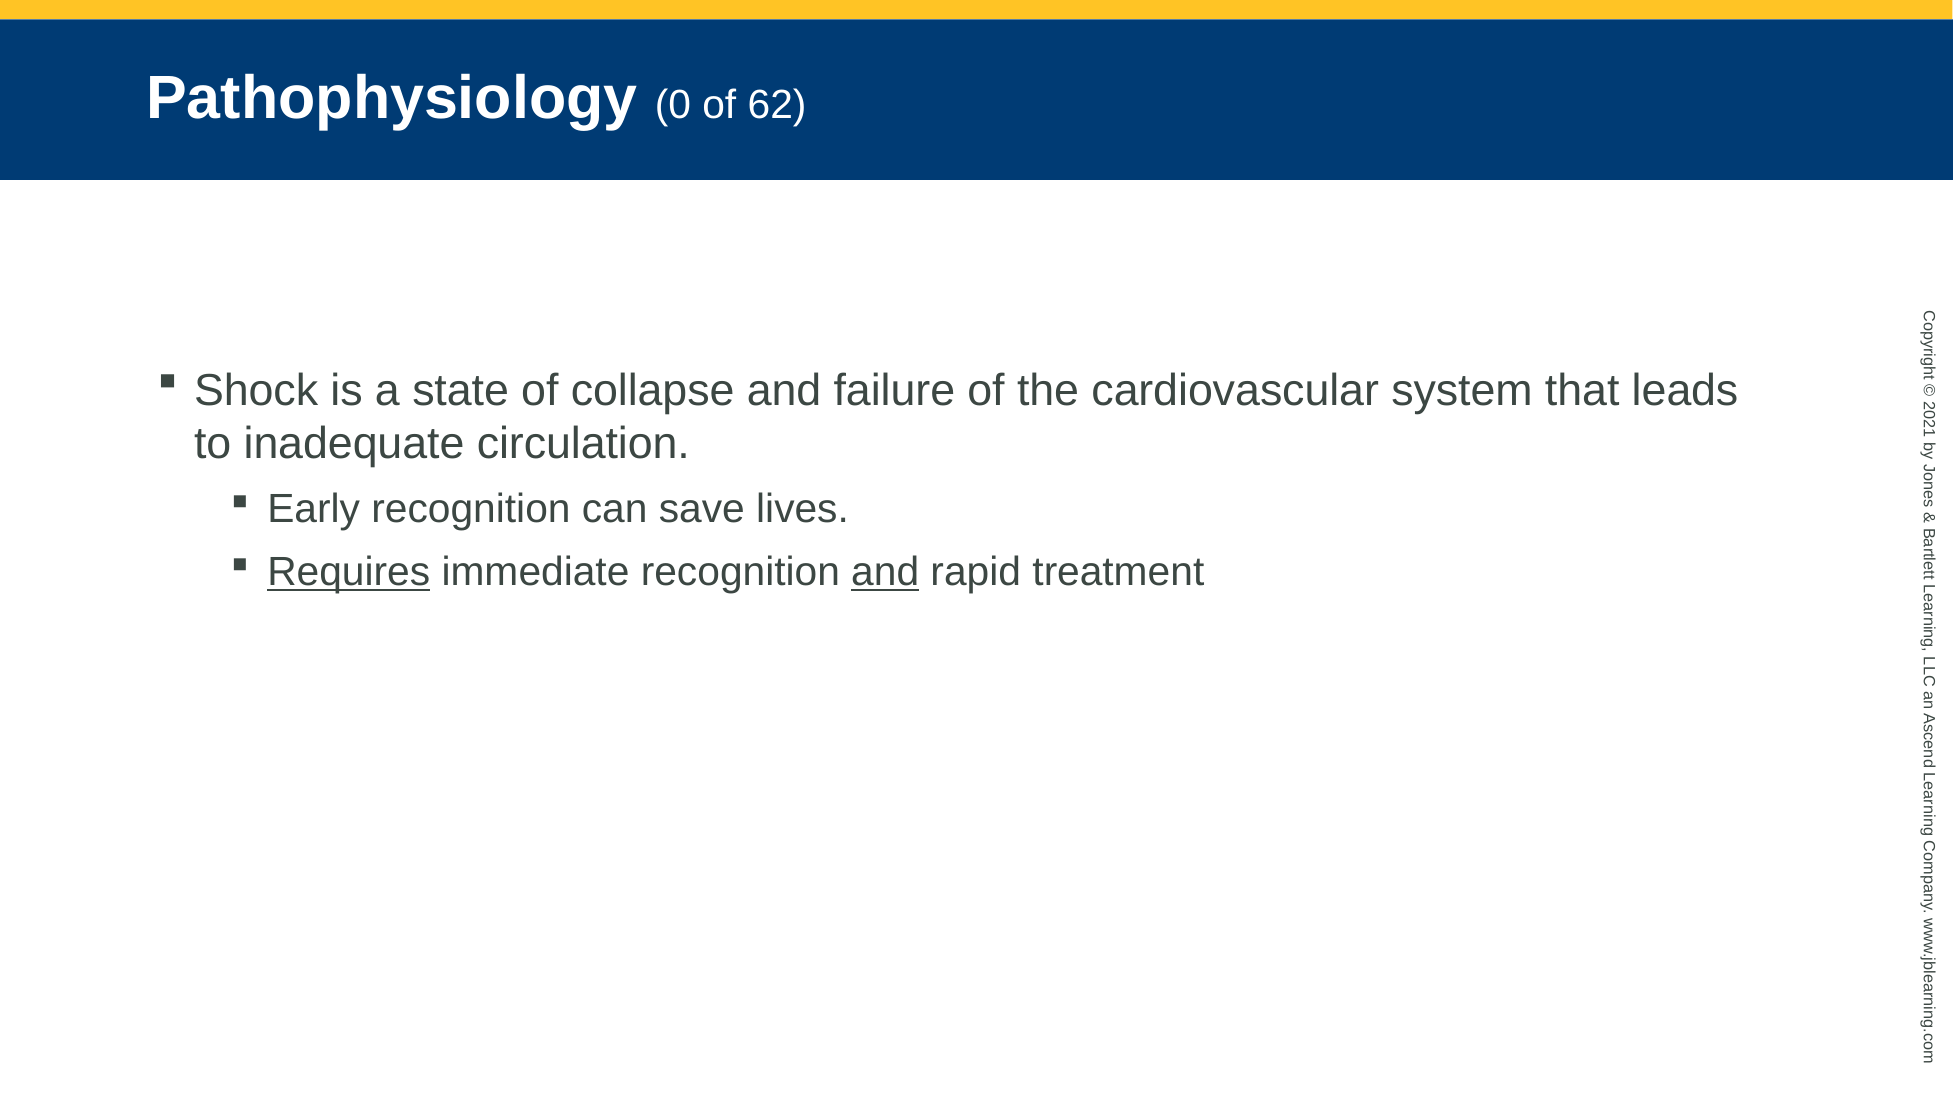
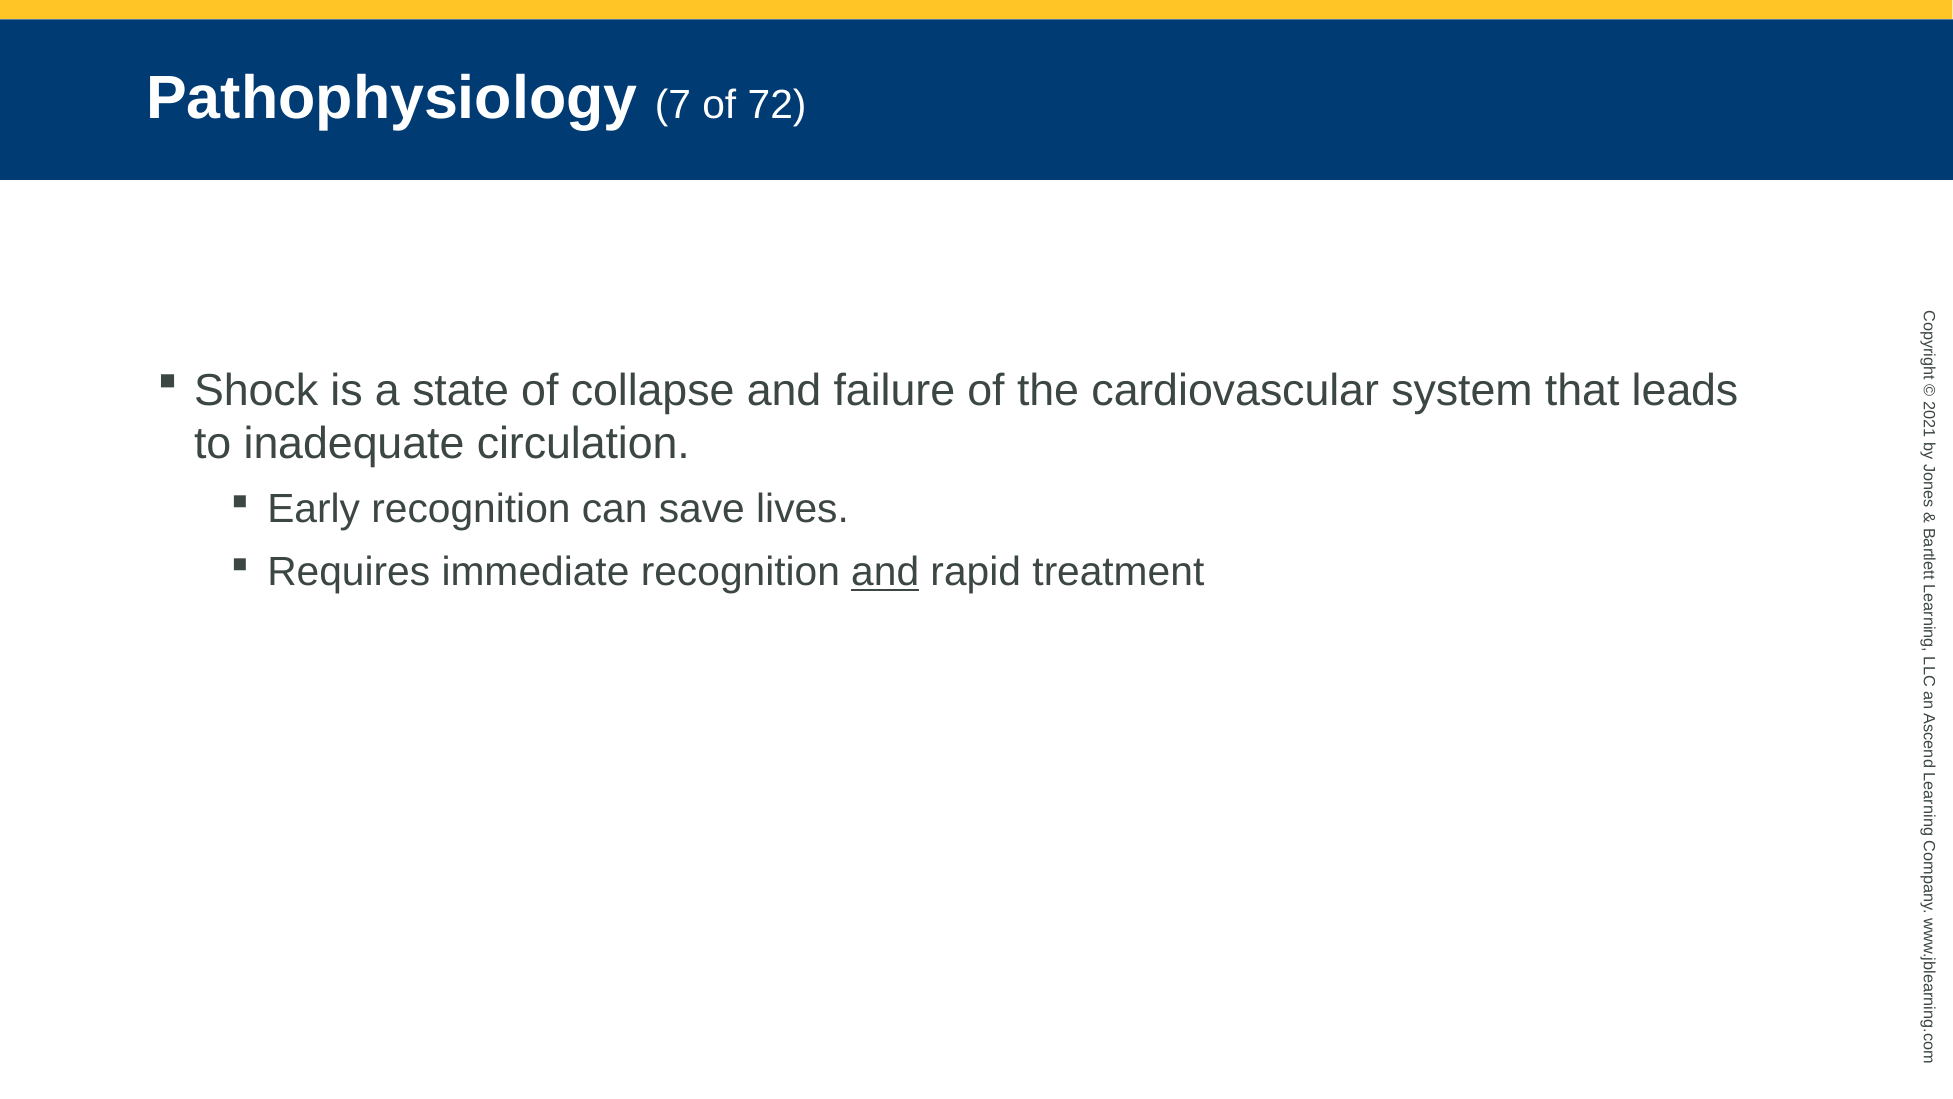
Pathophysiology 0: 0 -> 7
62: 62 -> 72
Requires underline: present -> none
